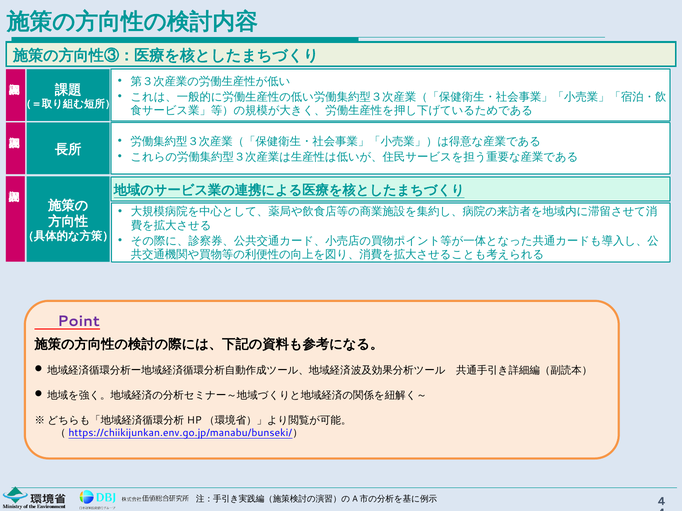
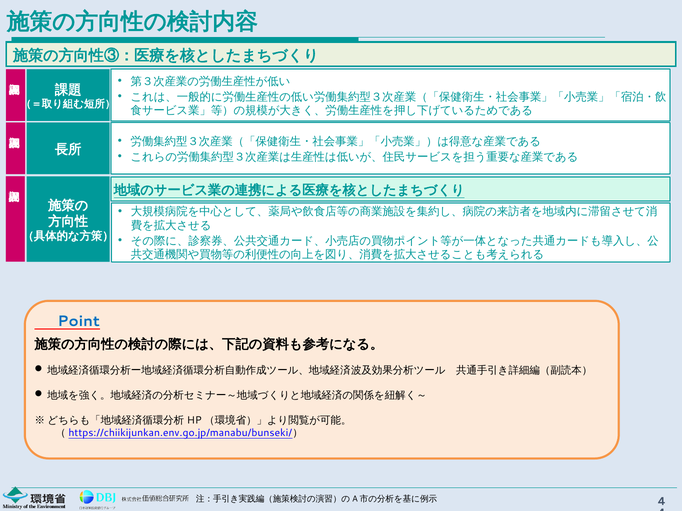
Point colour: purple -> blue
